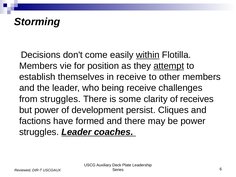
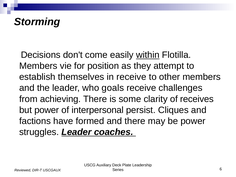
attempt underline: present -> none
being: being -> goals
from struggles: struggles -> achieving
development: development -> interpersonal
